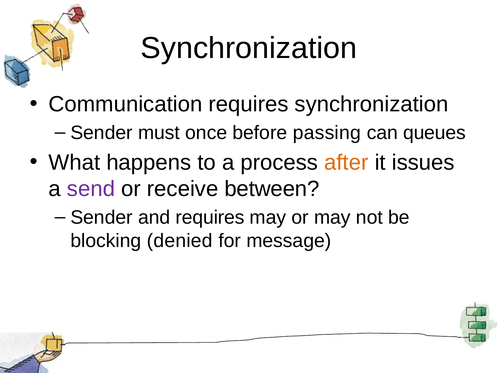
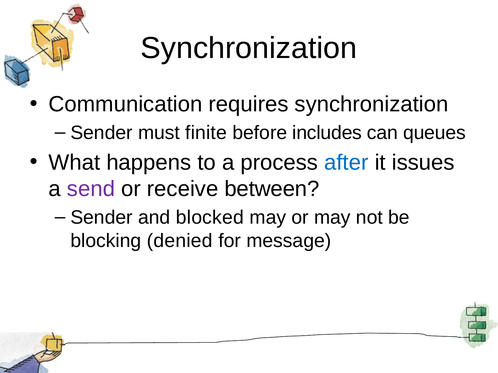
once: once -> finite
passing: passing -> includes
after colour: orange -> blue
and requires: requires -> blocked
